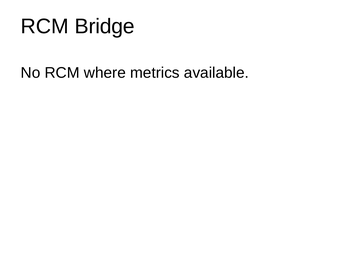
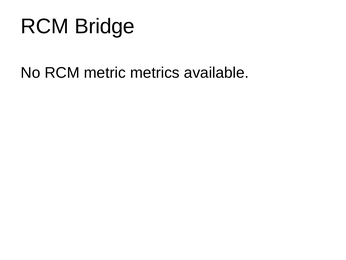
where: where -> metric
